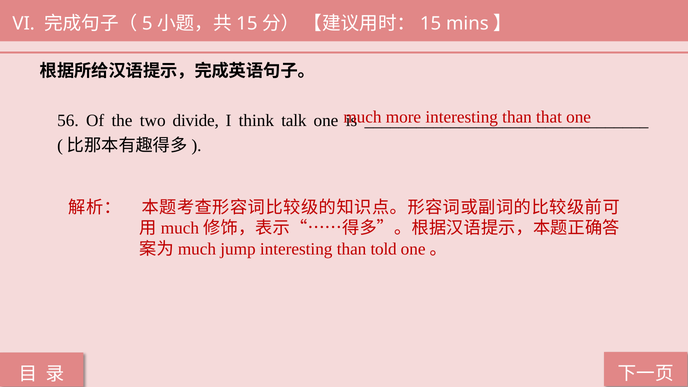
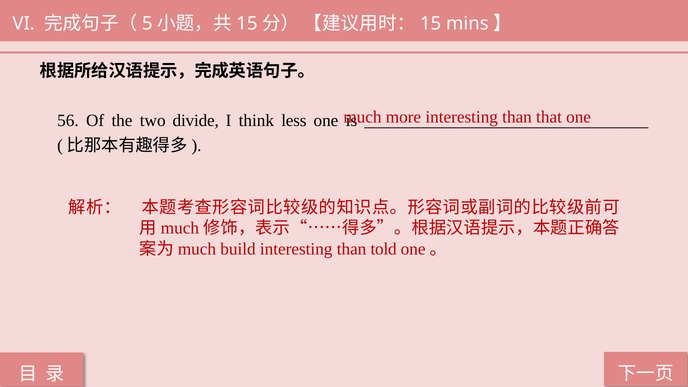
talk: talk -> less
jump: jump -> build
